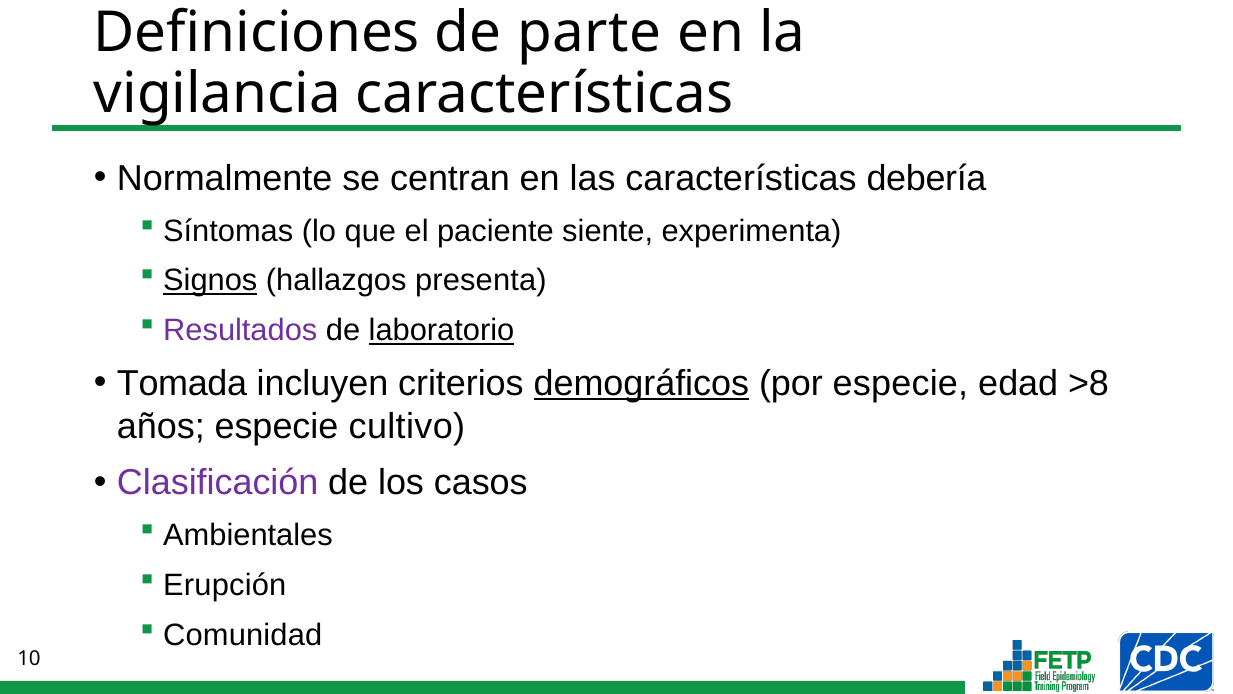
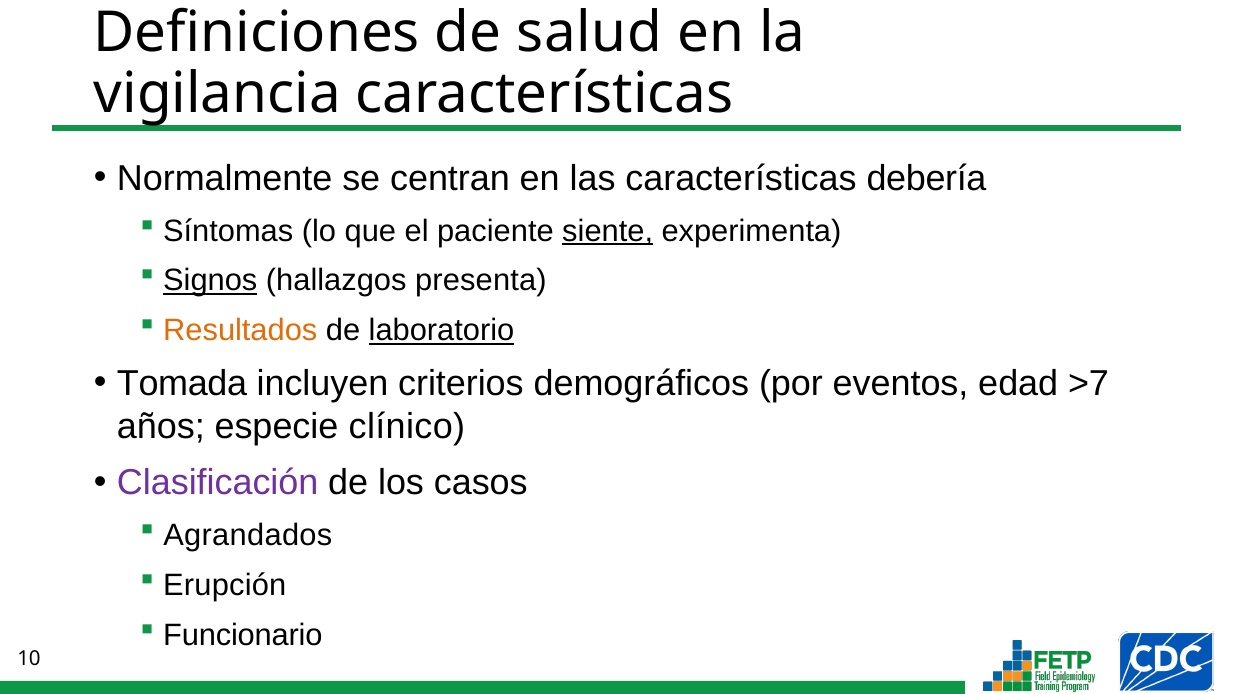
parte: parte -> salud
siente underline: none -> present
Resultados colour: purple -> orange
demográficos underline: present -> none
por especie: especie -> eventos
>8: >8 -> >7
cultivo: cultivo -> clínico
Ambientales: Ambientales -> Agrandados
Comunidad: Comunidad -> Funcionario
